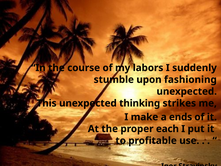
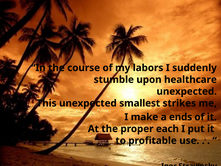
fashioning: fashioning -> healthcare
thinking: thinking -> smallest
